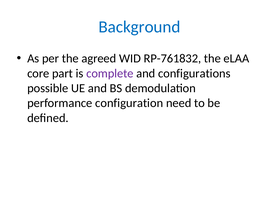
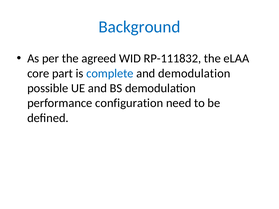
RP-761832: RP-761832 -> RP-111832
complete colour: purple -> blue
and configurations: configurations -> demodulation
